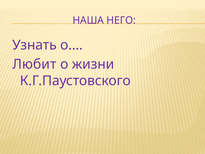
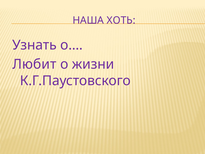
НЕГО: НЕГО -> ХОТЬ
